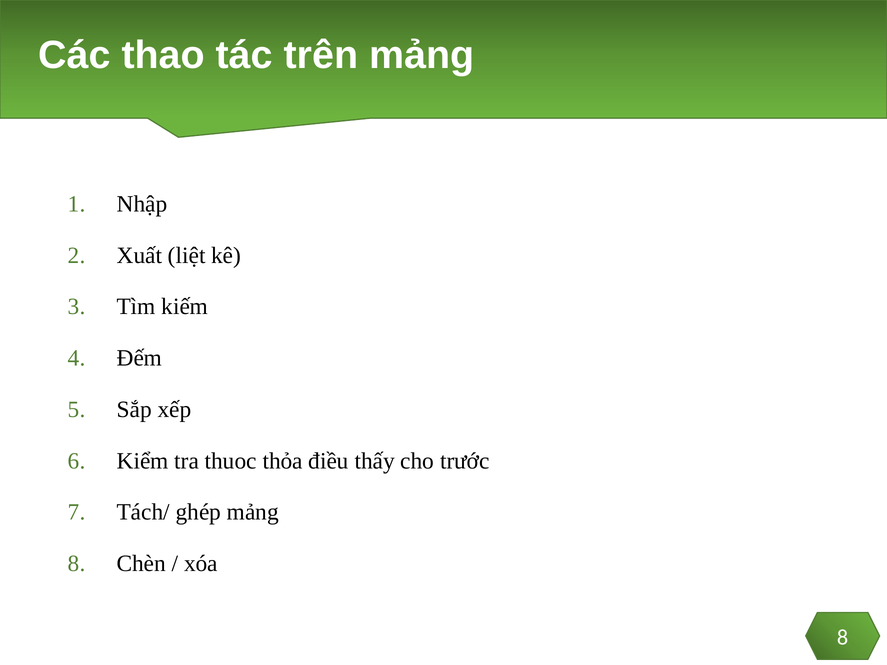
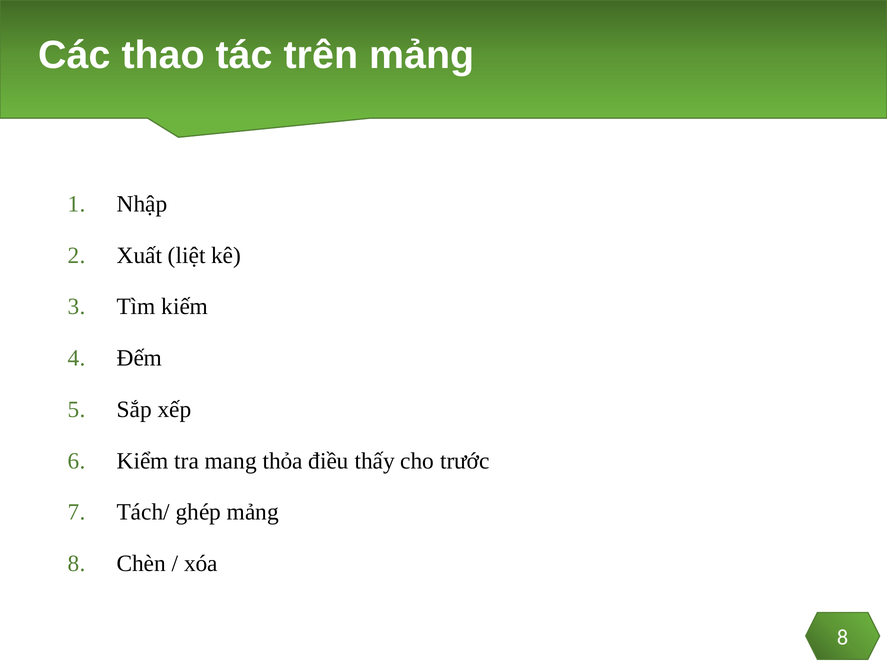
thuoc: thuoc -> mang
